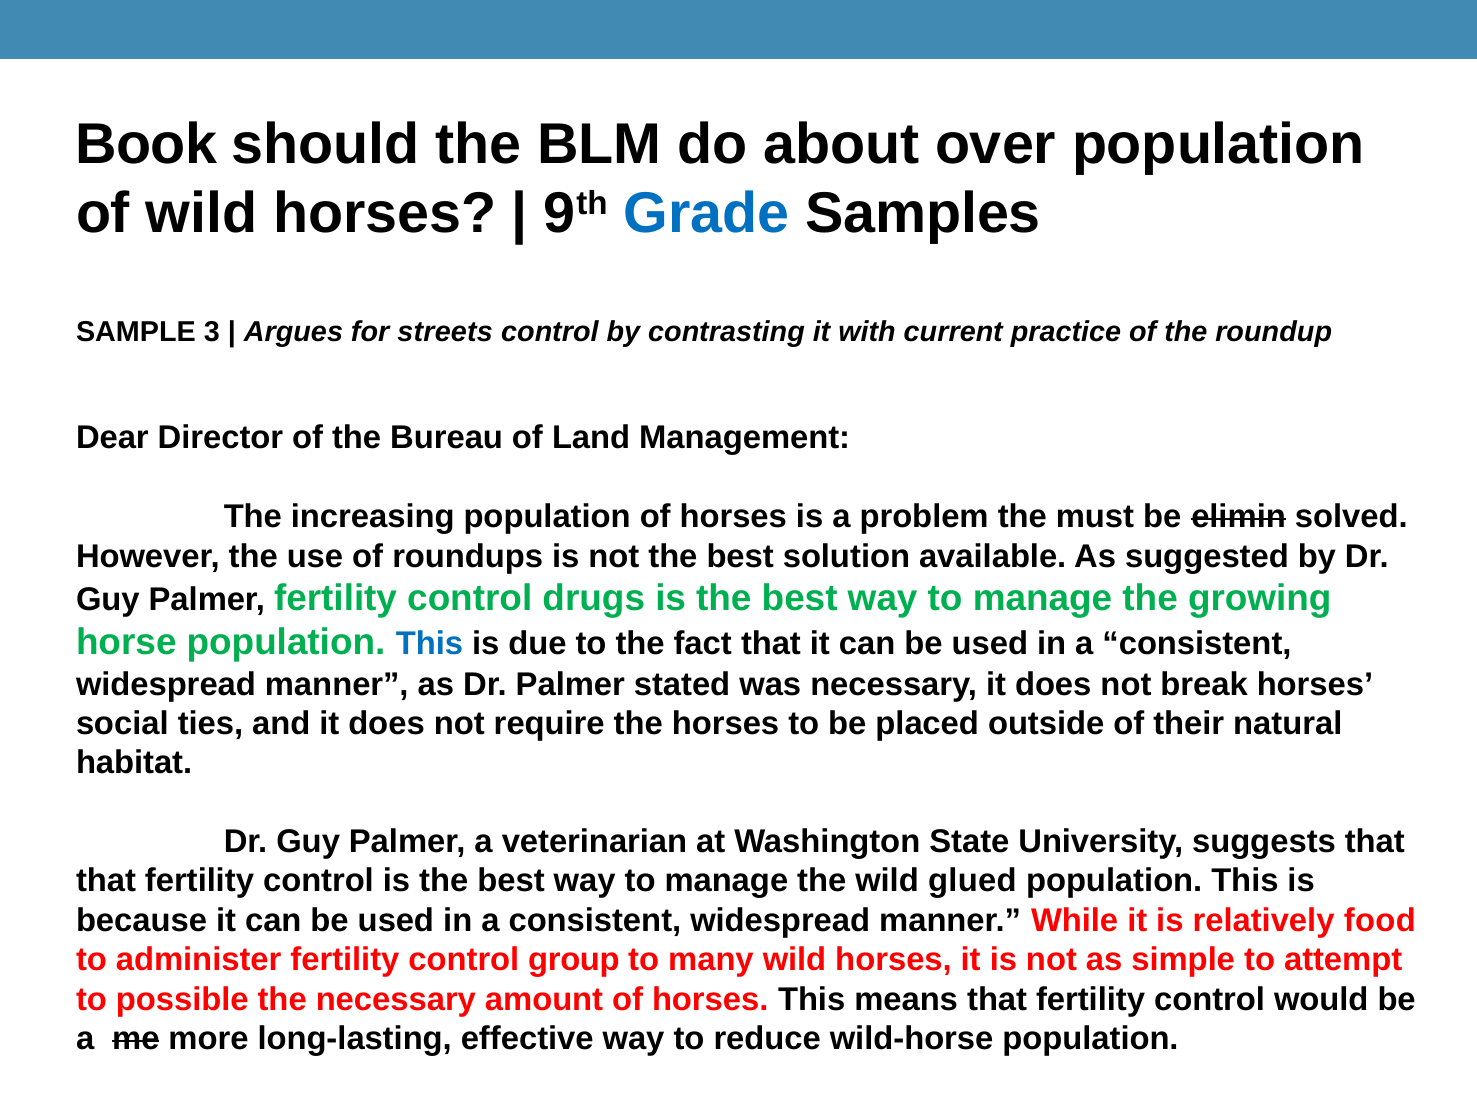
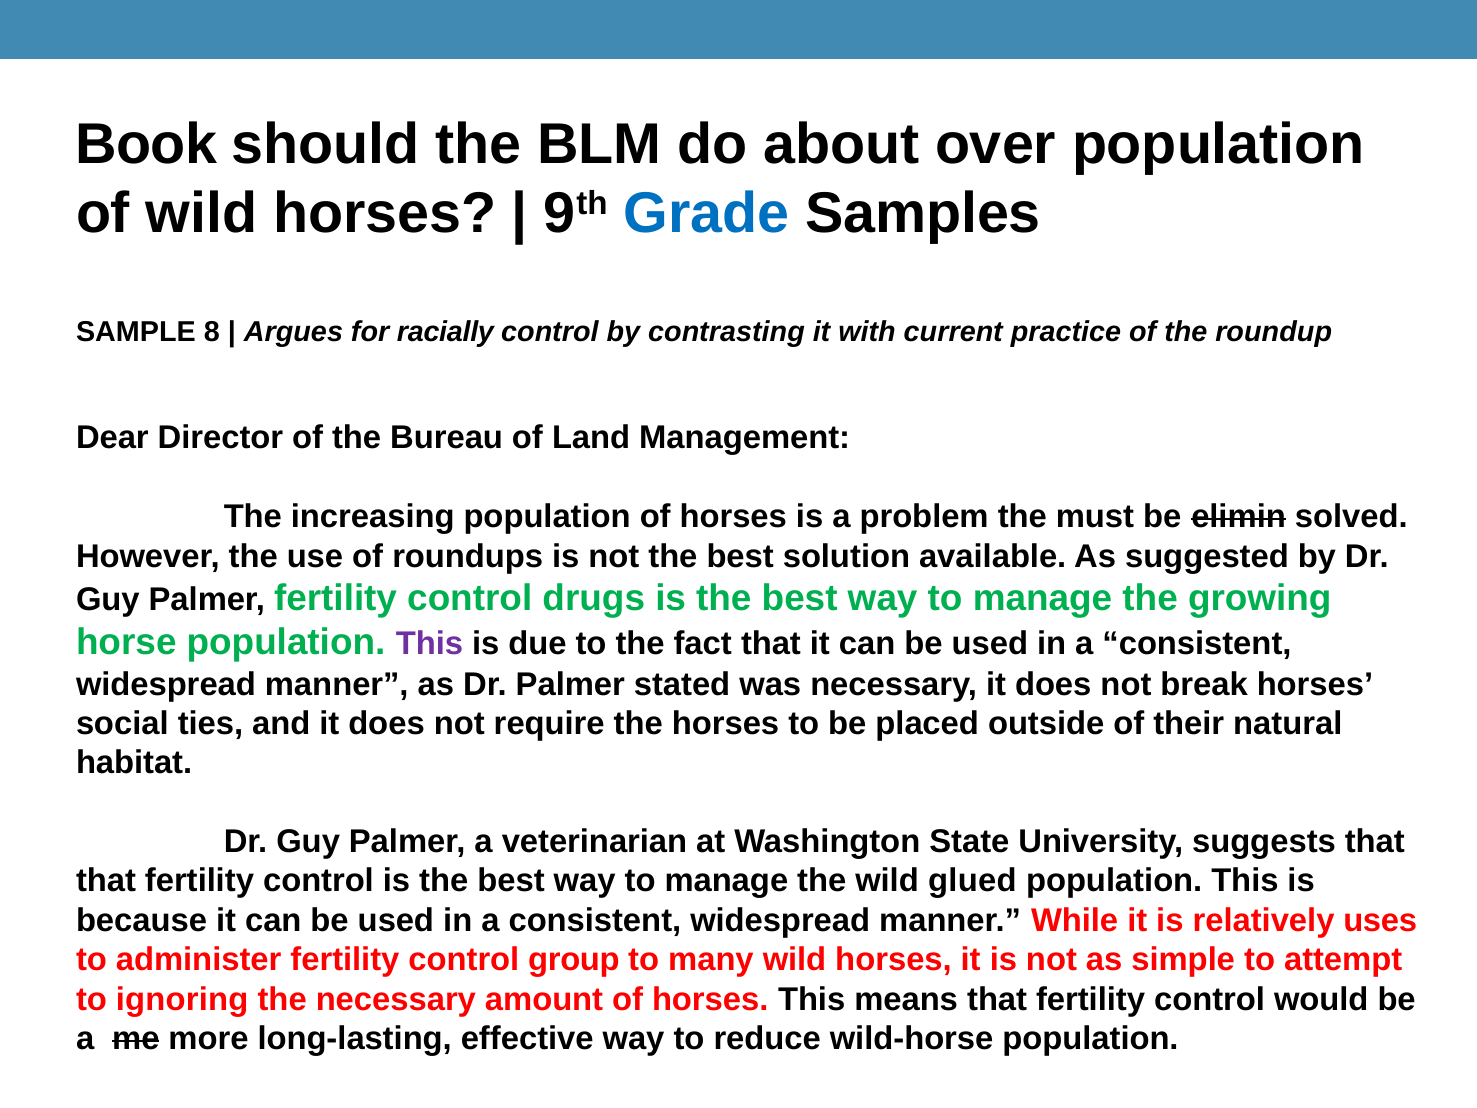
3: 3 -> 8
streets: streets -> racially
This at (429, 644) colour: blue -> purple
food: food -> uses
possible: possible -> ignoring
